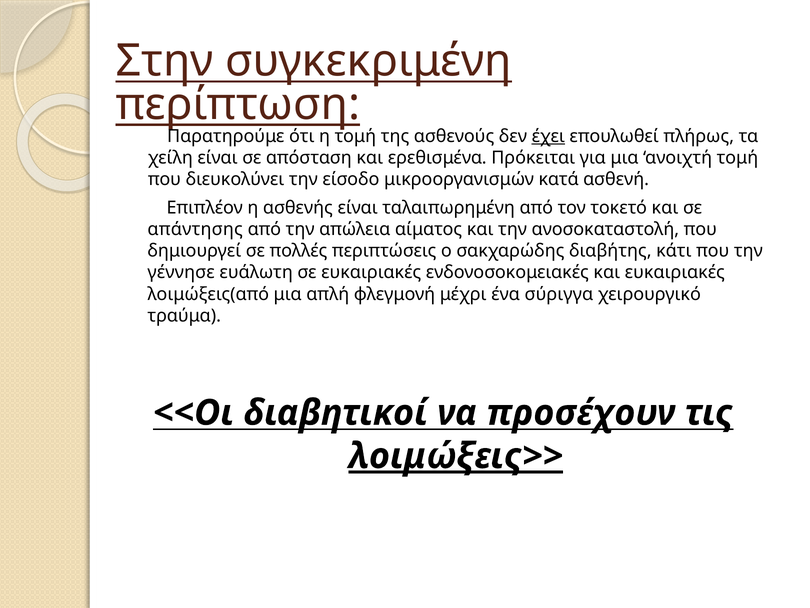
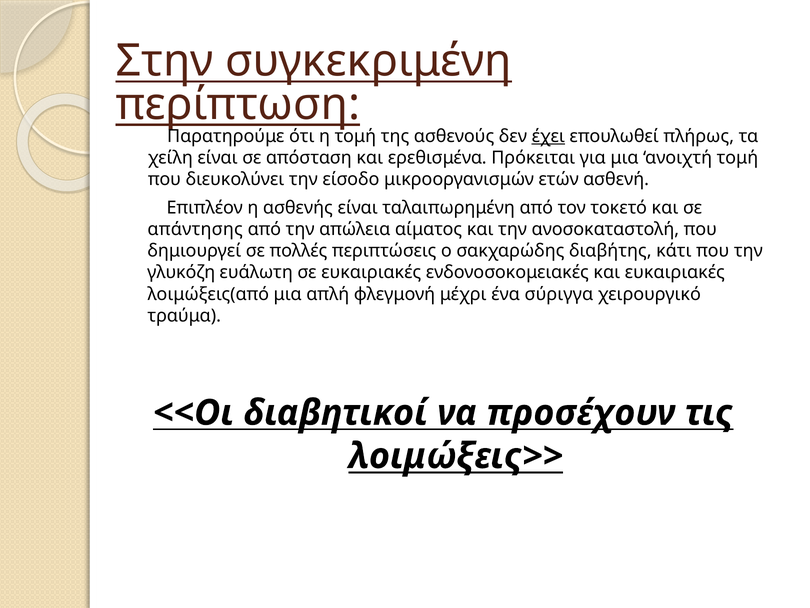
κατά: κατά -> ετών
γέννησε: γέννησε -> γλυκόζη
λοιμώξεις>> underline: present -> none
